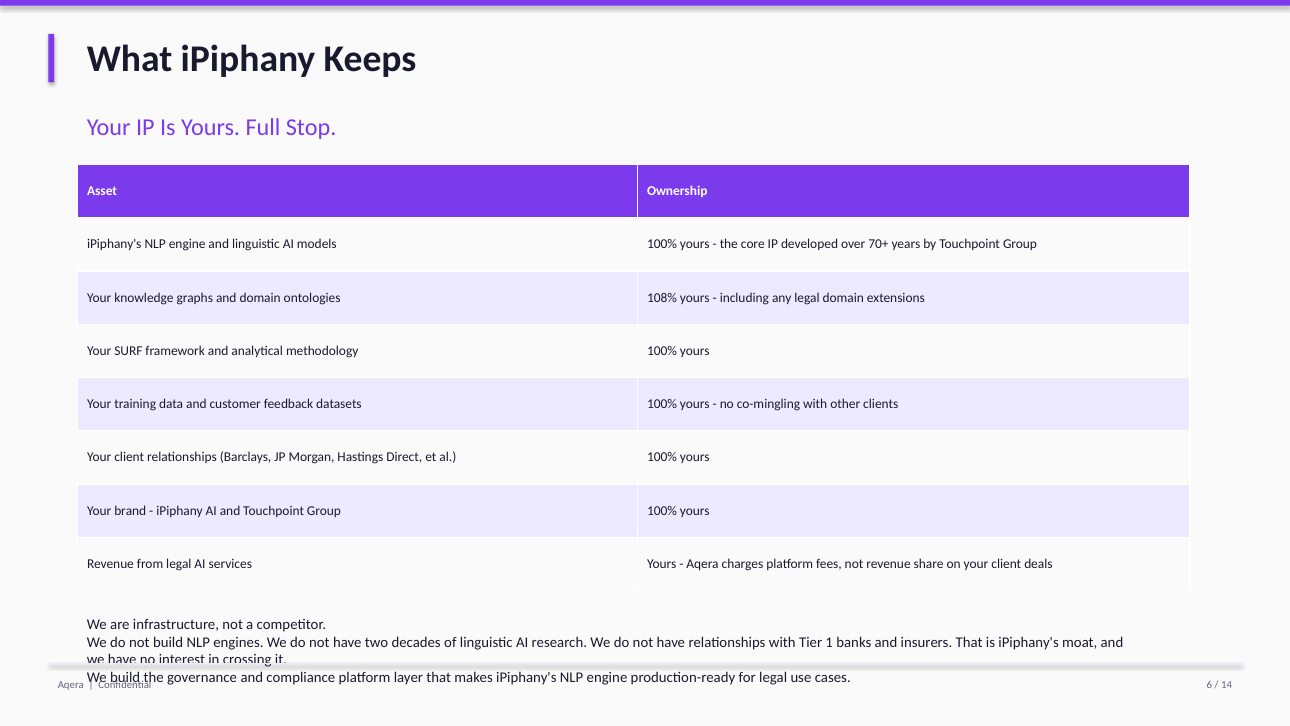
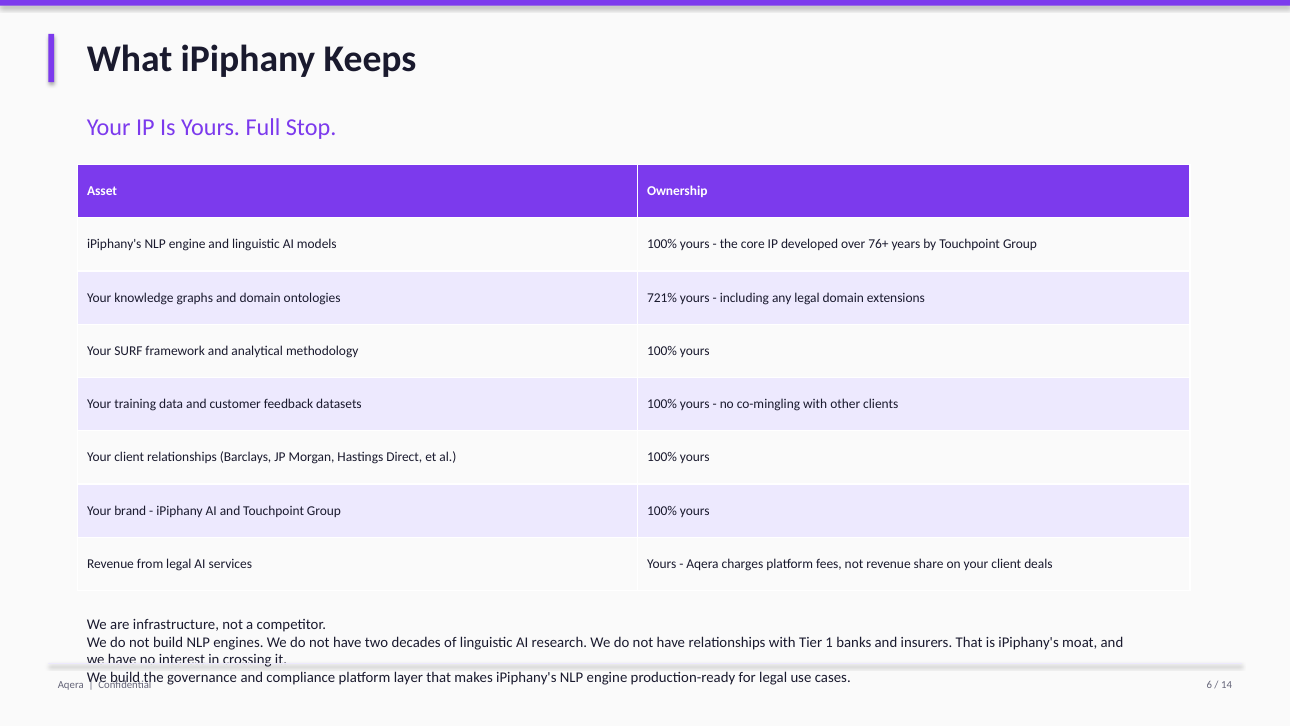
70+: 70+ -> 76+
108%: 108% -> 721%
